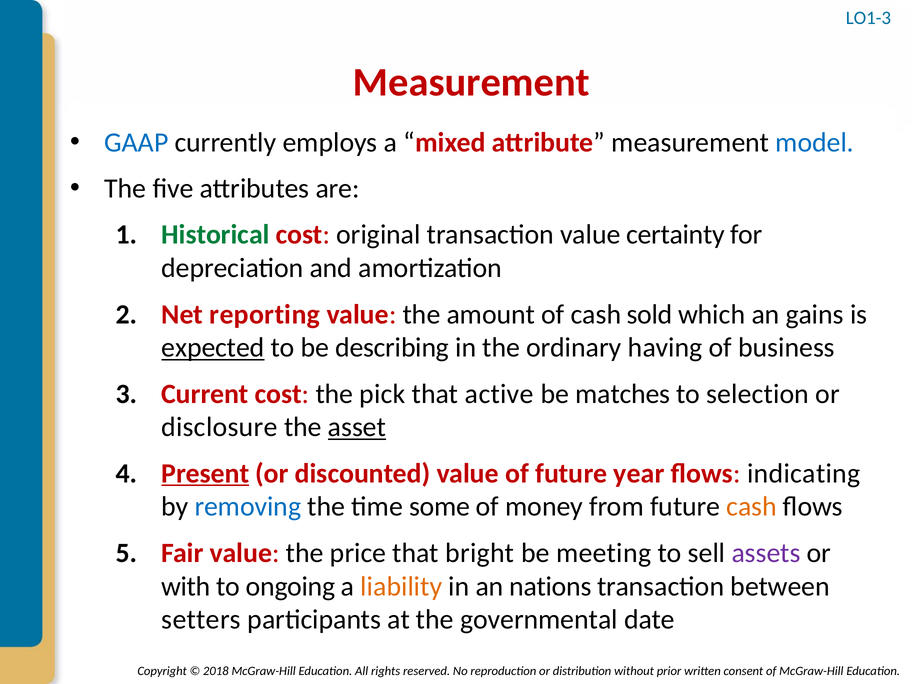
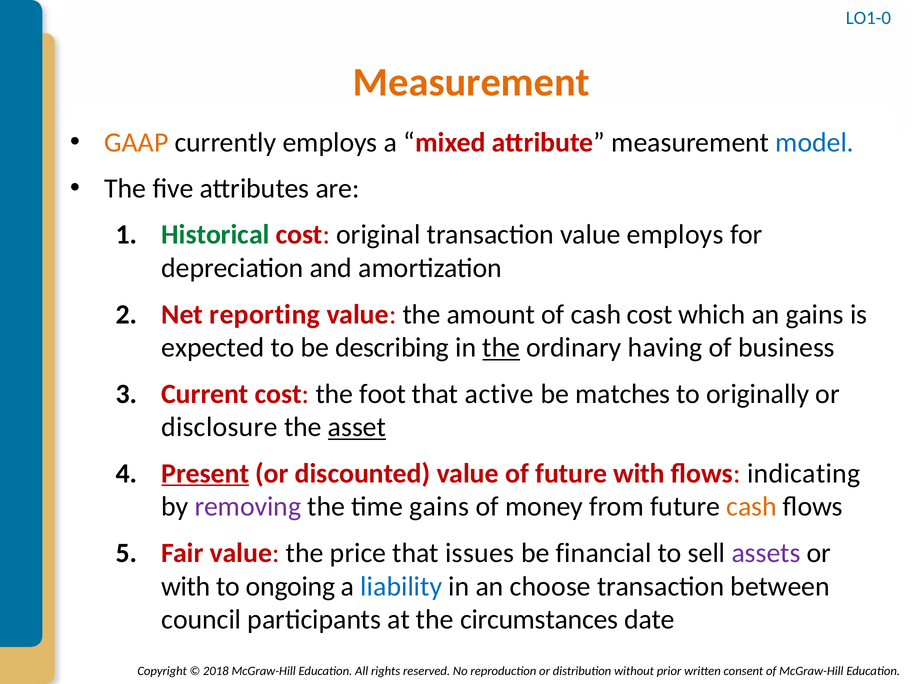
LO1-3: LO1-3 -> LO1-0
Measurement at (471, 83) colour: red -> orange
GAAP colour: blue -> orange
value certainty: certainty -> employs
cash sold: sold -> cost
expected underline: present -> none
the at (501, 348) underline: none -> present
pick: pick -> foot
selection: selection -> originally
future year: year -> with
removing colour: blue -> purple
time some: some -> gains
bright: bright -> issues
meeting: meeting -> financial
liability colour: orange -> blue
nations: nations -> choose
setters: setters -> council
governmental: governmental -> circumstances
